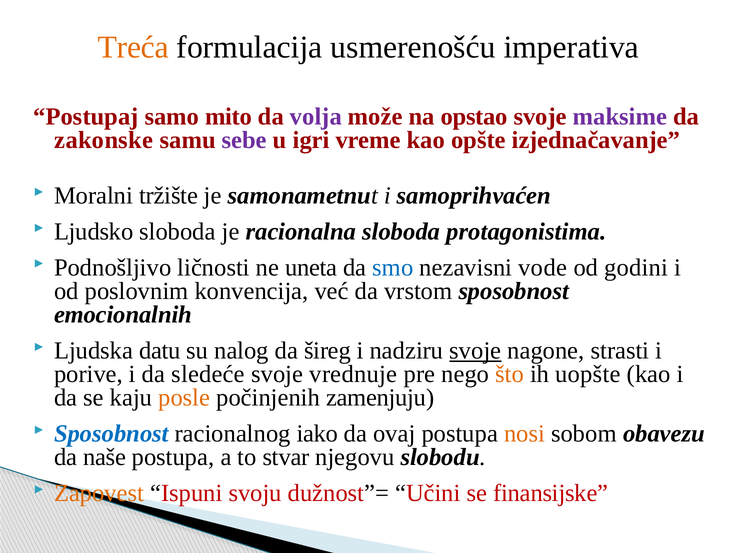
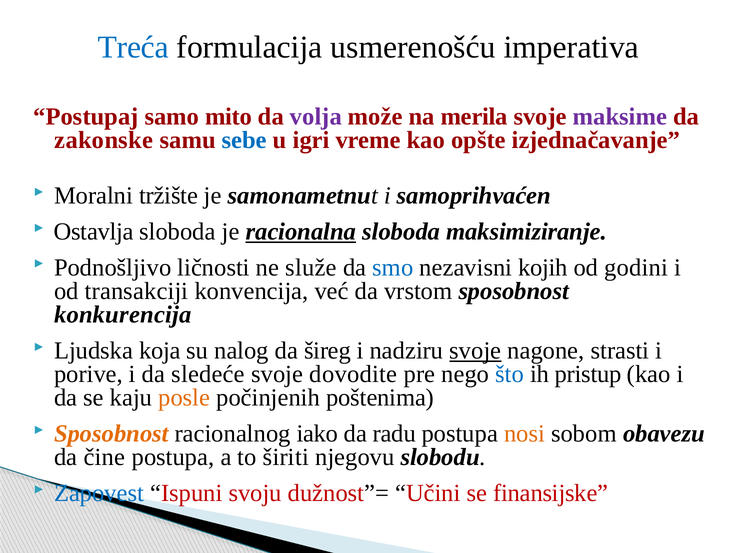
Treća colour: orange -> blue
opstao: opstao -> merila
sebe colour: purple -> blue
Ljudsko: Ljudsko -> Ostavlja
racionalna underline: none -> present
protagonistima: protagonistima -> maksimiziranje
uneta: uneta -> služe
vode: vode -> kojih
poslovnim: poslovnim -> transakciji
emocionalnih: emocionalnih -> konkurencija
datu: datu -> koja
vrednuje: vrednuje -> dovodite
što colour: orange -> blue
uopšte: uopšte -> pristup
zamenjuju: zamenjuju -> poštenima
Sposobnost at (111, 433) colour: blue -> orange
ovaj: ovaj -> radu
naše: naše -> čine
stvar: stvar -> širiti
Zapovest colour: orange -> blue
